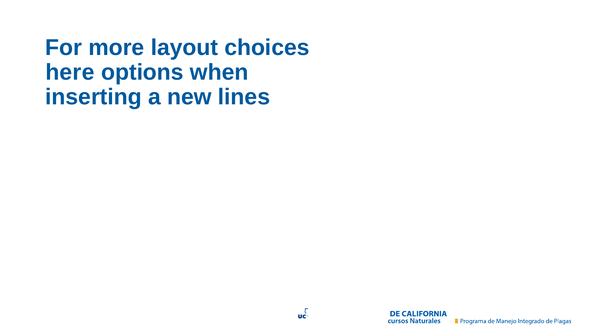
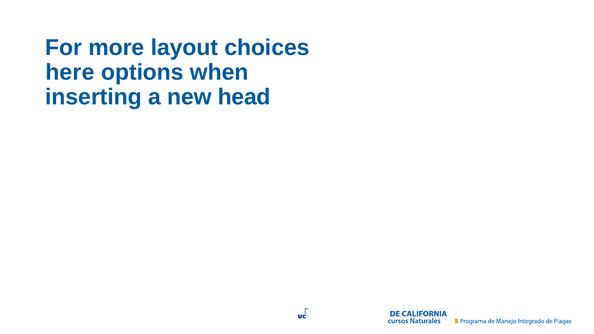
lines: lines -> head
